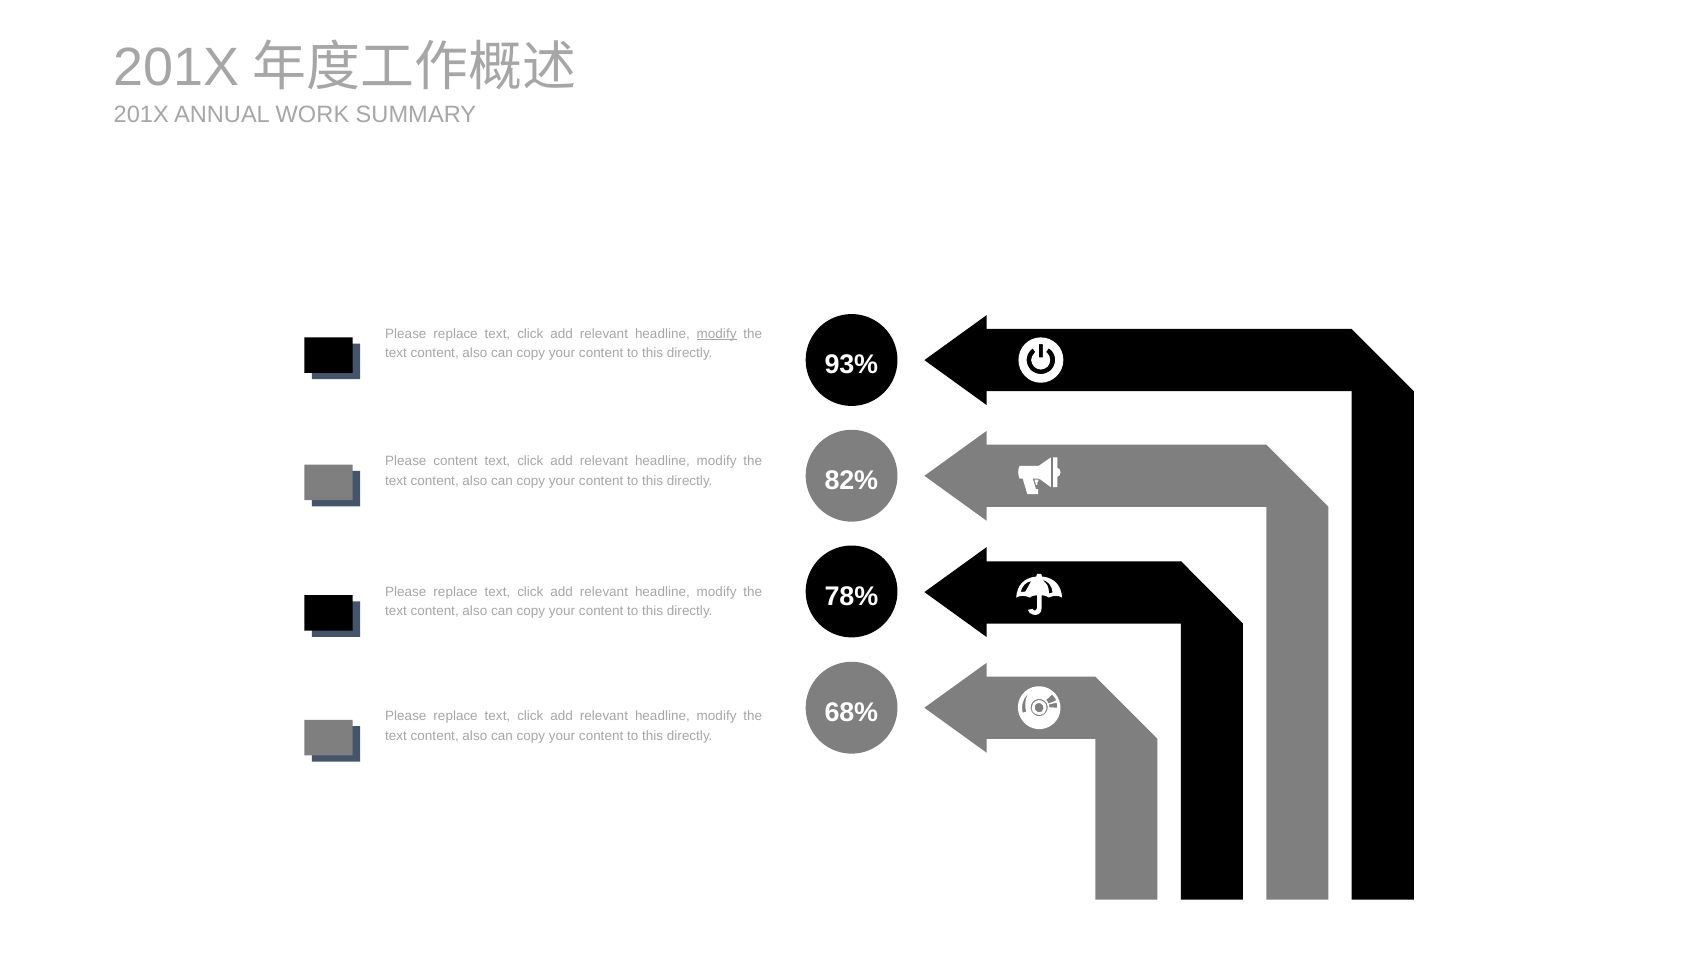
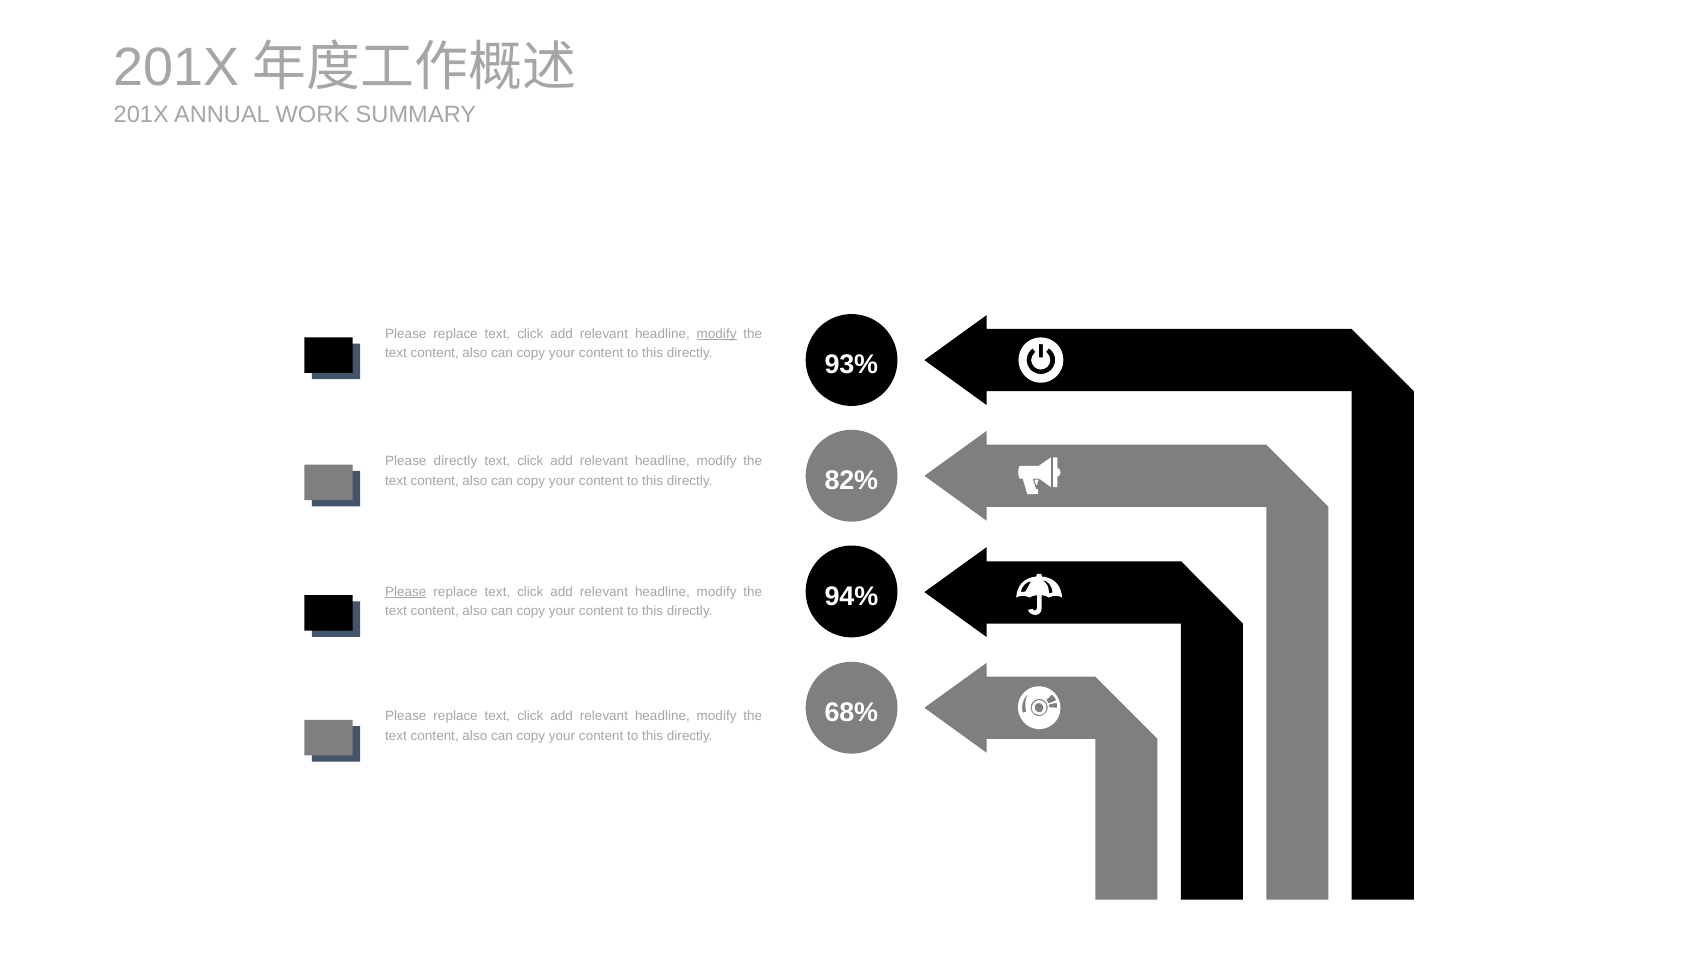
Please content: content -> directly
78%: 78% -> 94%
Please at (406, 591) underline: none -> present
